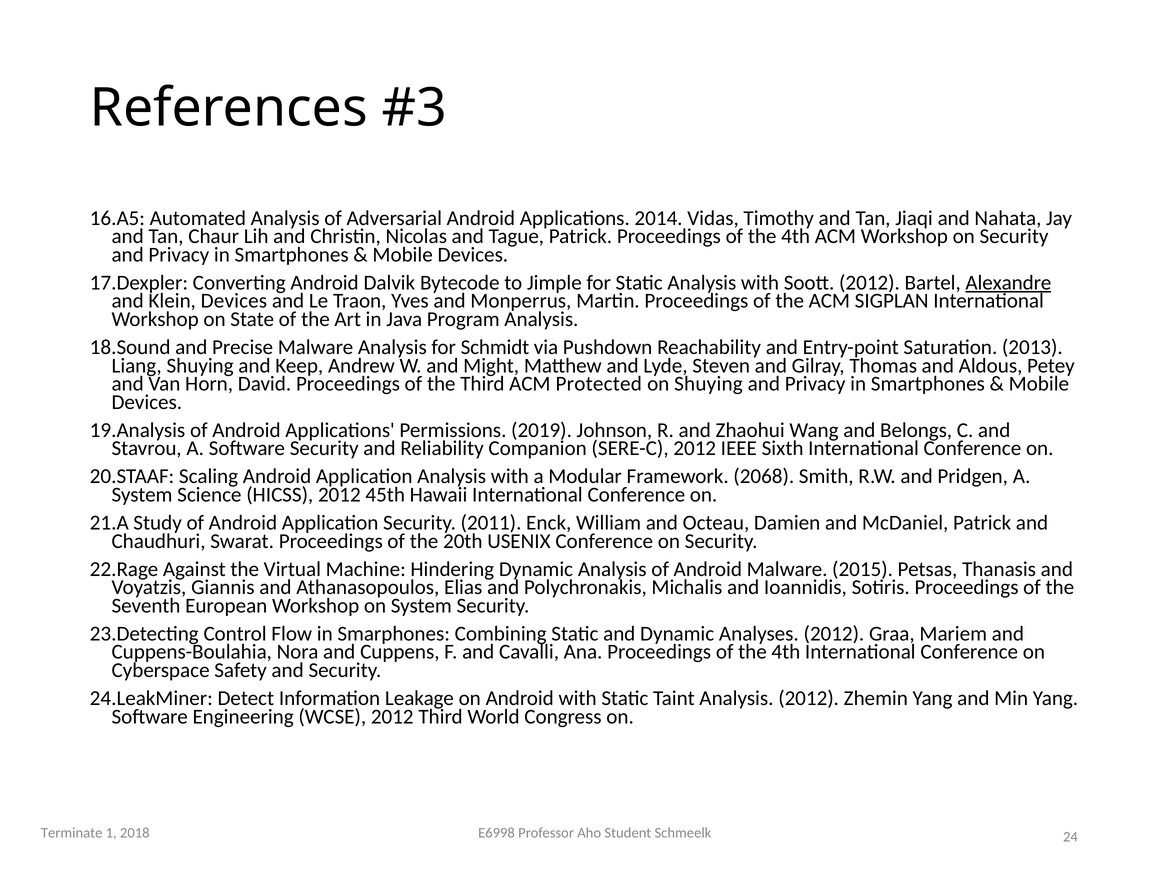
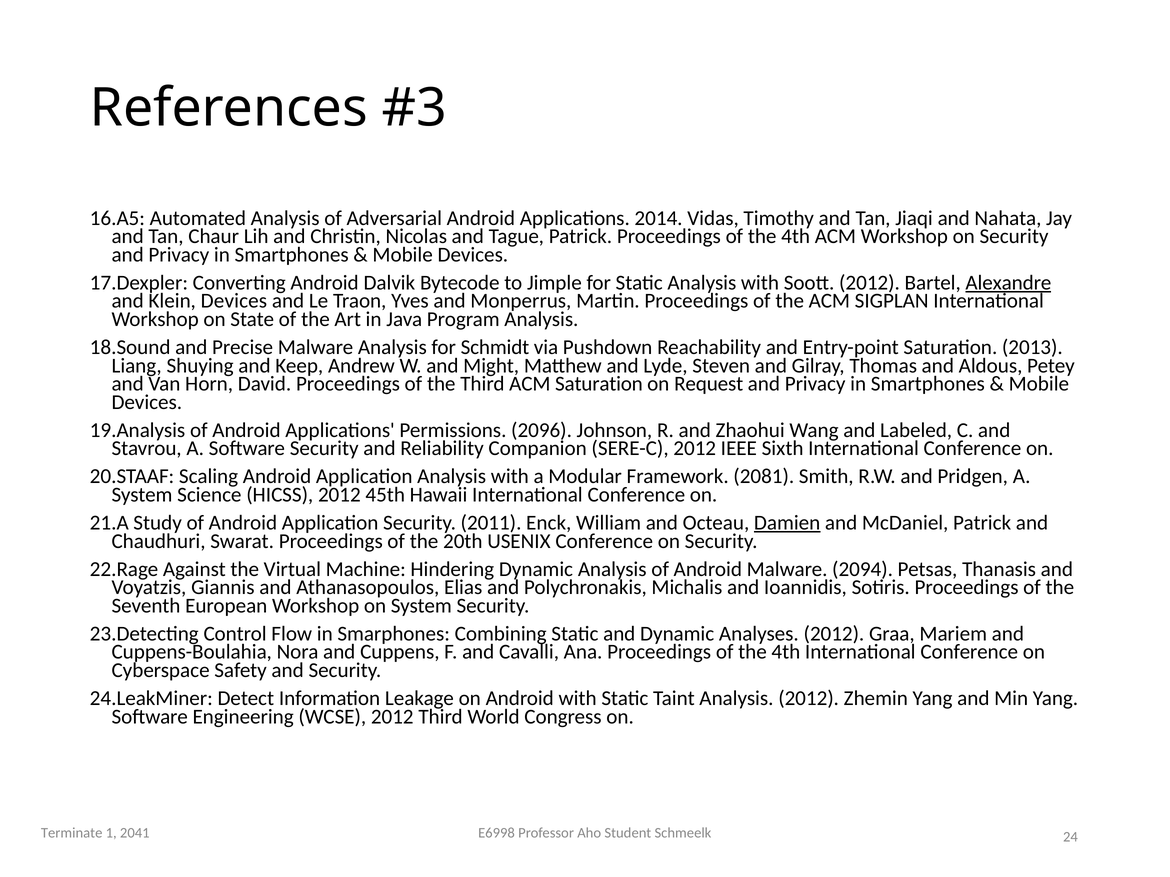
ACM Protected: Protected -> Saturation
on Shuying: Shuying -> Request
2019: 2019 -> 2096
Belongs: Belongs -> Labeled
2068: 2068 -> 2081
Damien underline: none -> present
2015: 2015 -> 2094
2018: 2018 -> 2041
